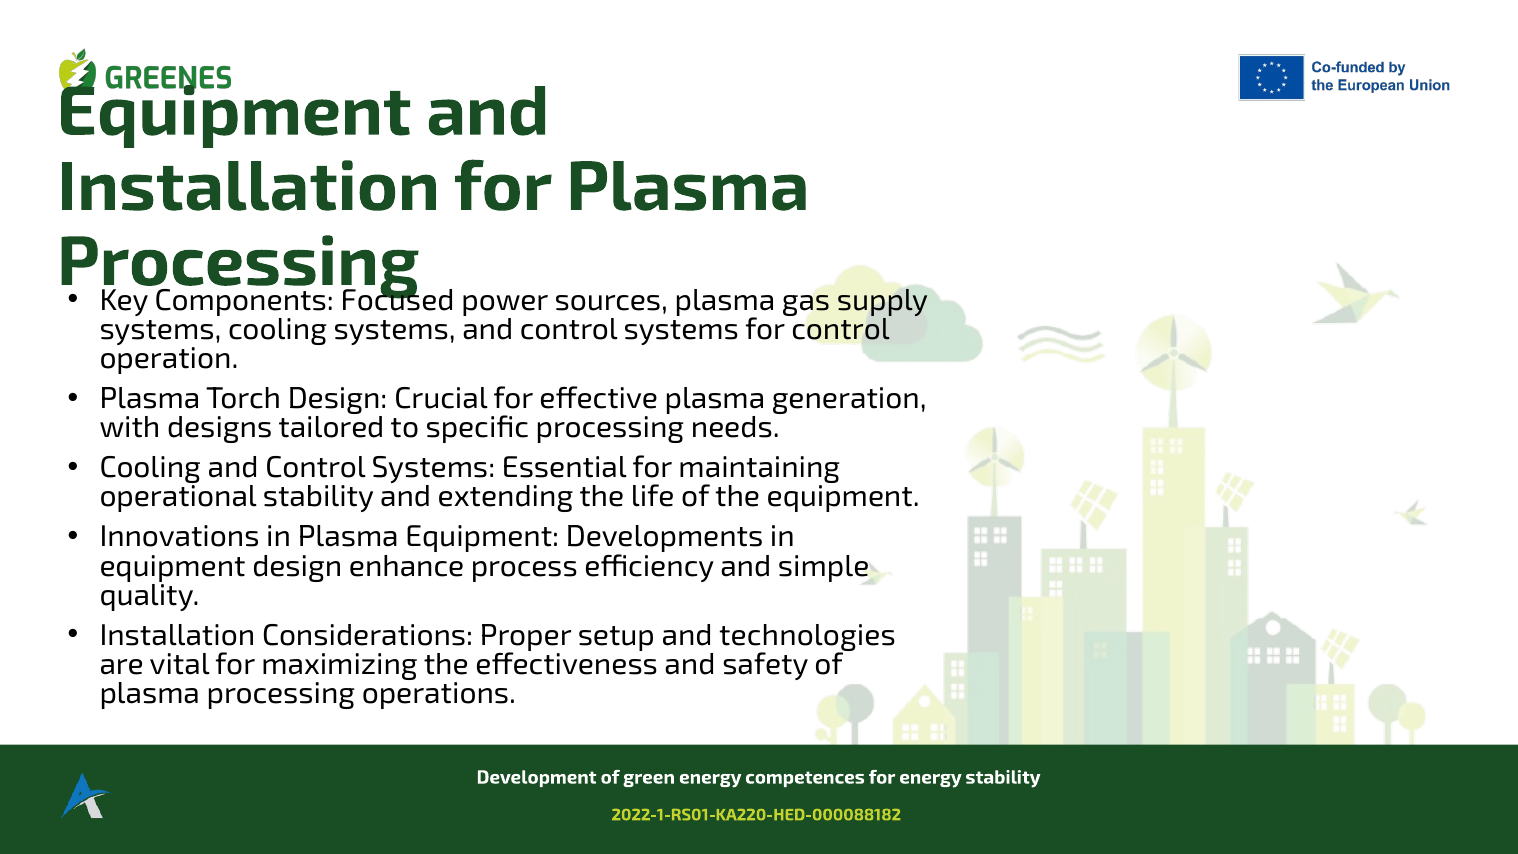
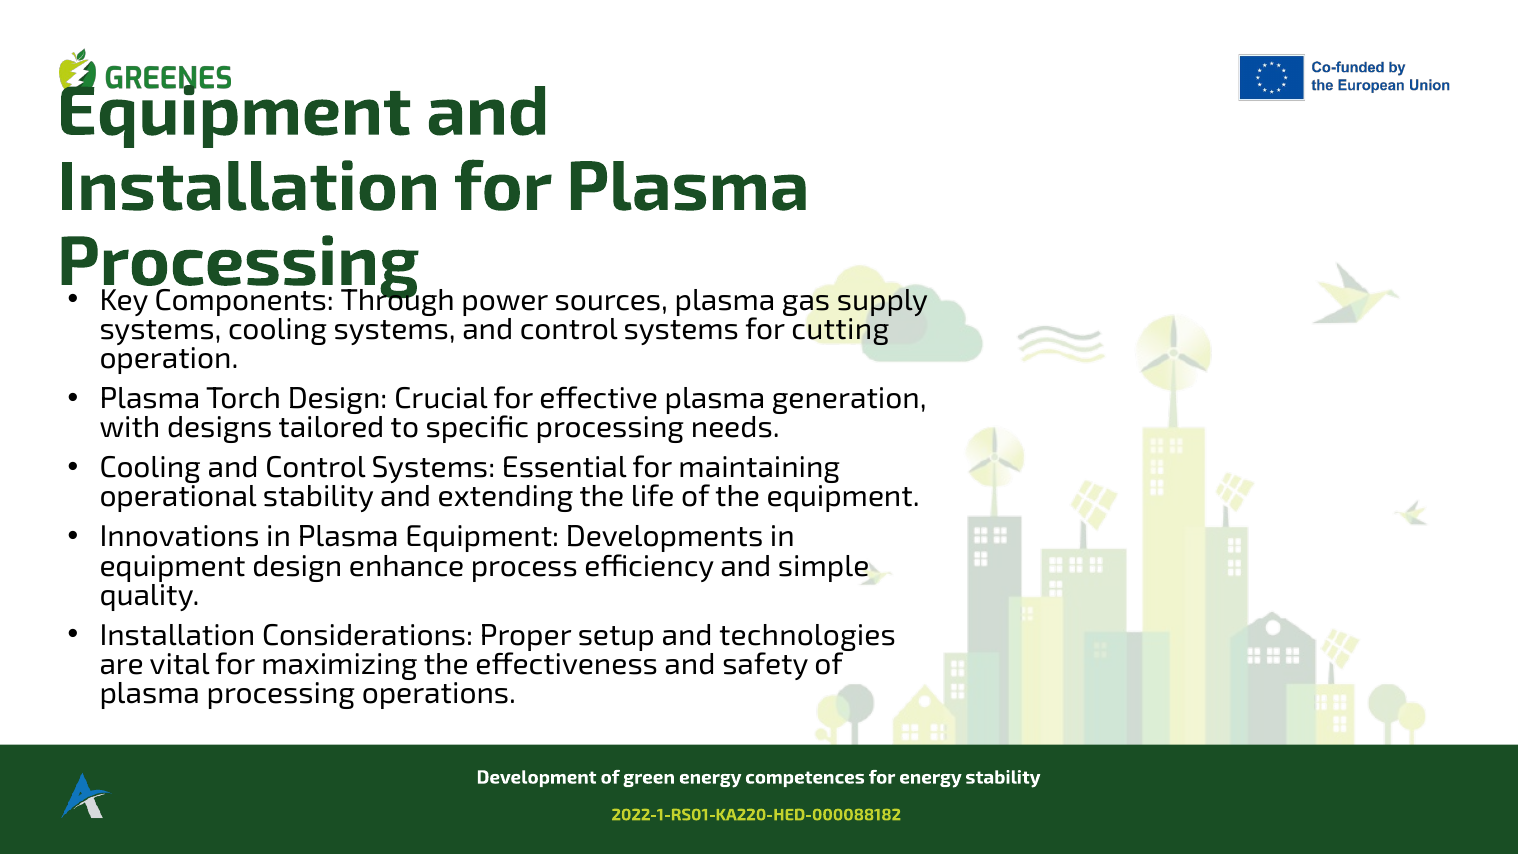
Focused: Focused -> Through
for control: control -> cutting
